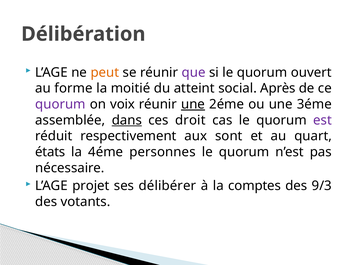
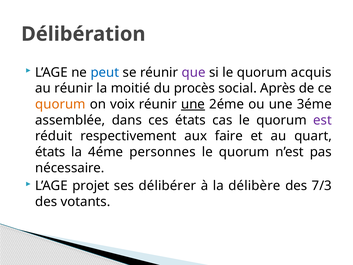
peut colour: orange -> blue
ouvert: ouvert -> acquis
au forme: forme -> réunir
atteint: atteint -> procès
quorum at (60, 104) colour: purple -> orange
dans underline: present -> none
ces droit: droit -> états
sont: sont -> faire
comptes: comptes -> délibère
9/3: 9/3 -> 7/3
